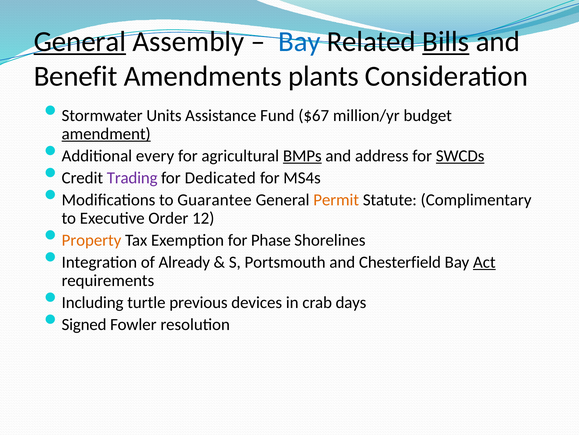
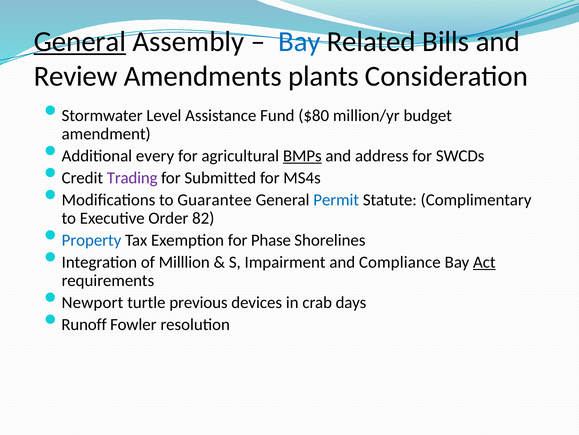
Bills underline: present -> none
Benefit: Benefit -> Review
Units: Units -> Level
$67: $67 -> $80
amendment underline: present -> none
SWCDs underline: present -> none
Dedicated: Dedicated -> Submitted
Permit colour: orange -> blue
12: 12 -> 82
Property colour: orange -> blue
Already: Already -> Milllion
Portsmouth: Portsmouth -> Impairment
Chesterfield: Chesterfield -> Compliance
Including: Including -> Newport
Signed: Signed -> Runoff
